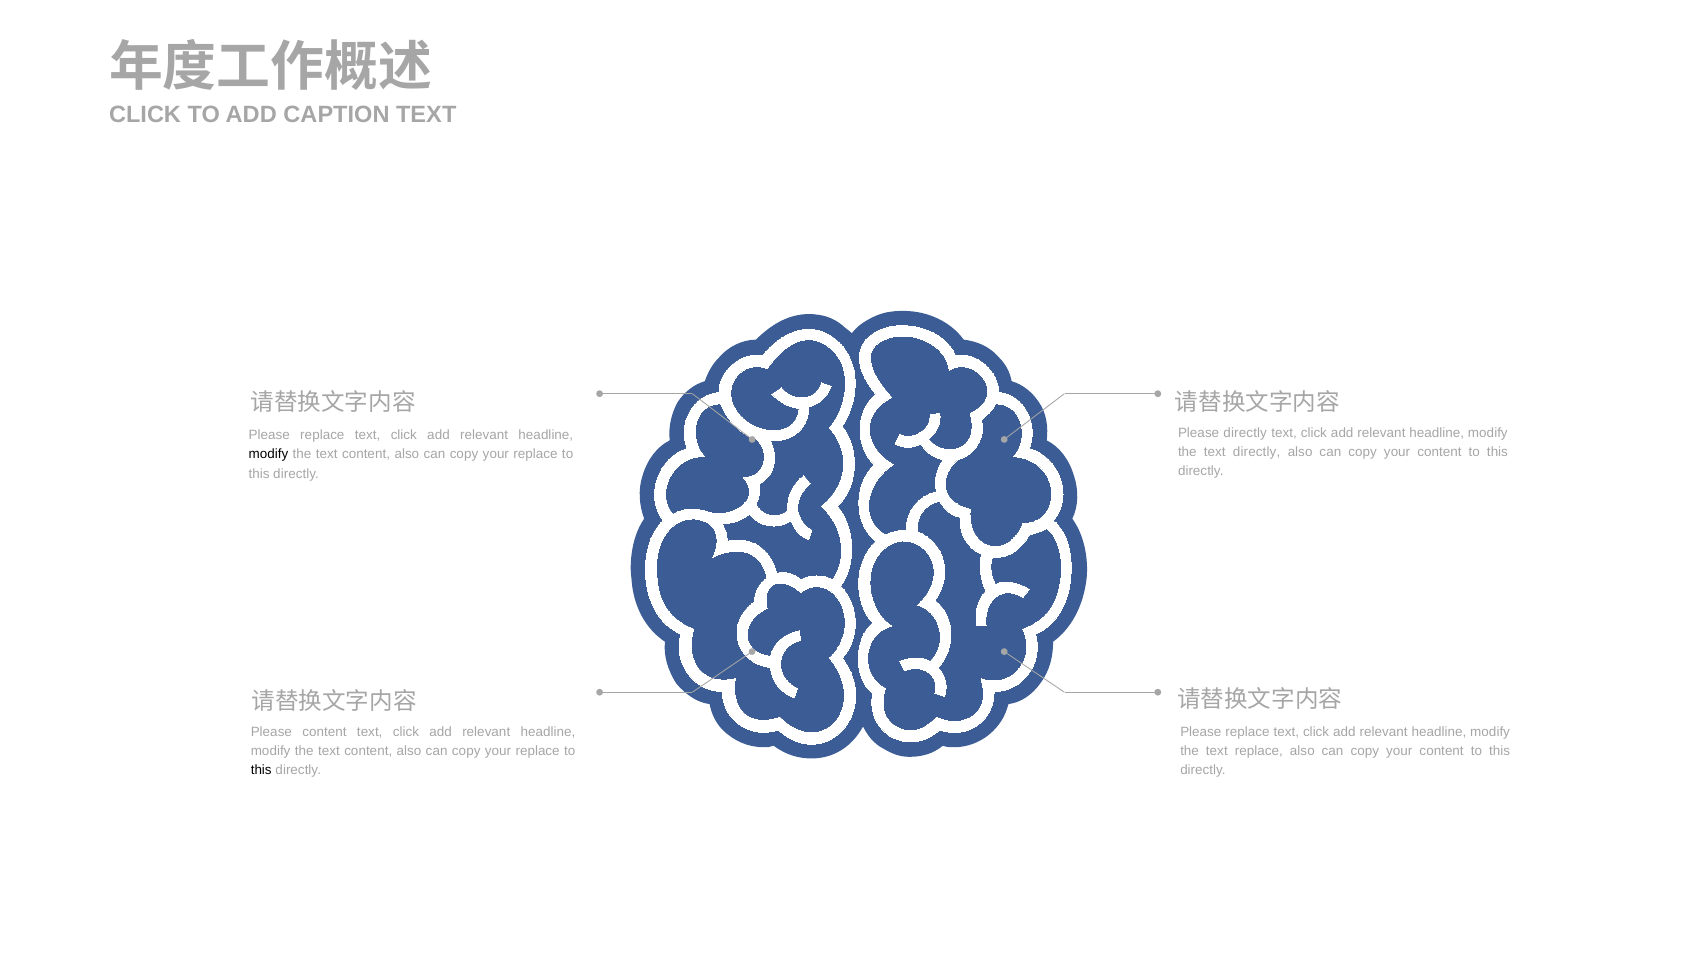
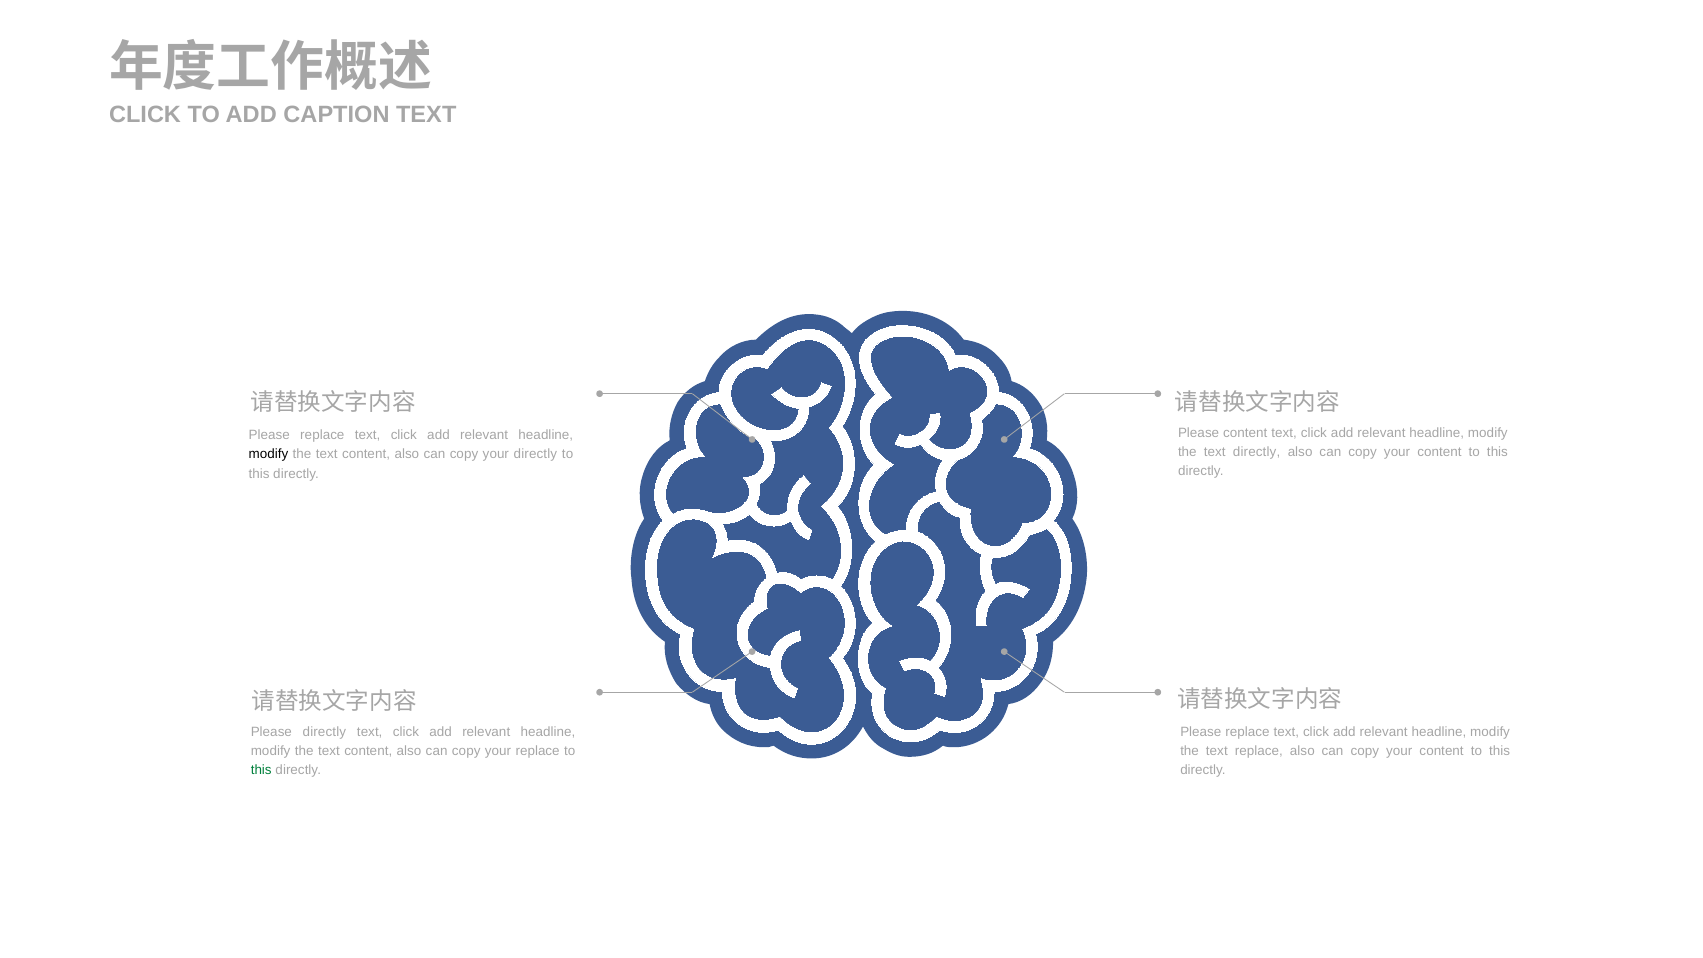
Please directly: directly -> content
replace at (535, 454): replace -> directly
Please content: content -> directly
this at (261, 770) colour: black -> green
